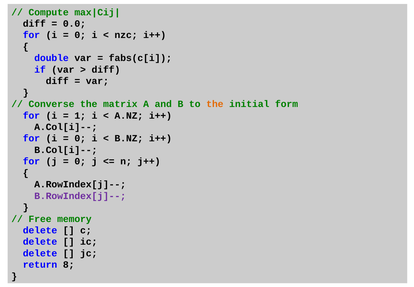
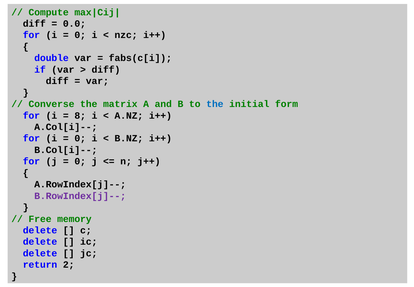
the at (215, 104) colour: orange -> blue
1: 1 -> 8
8: 8 -> 2
